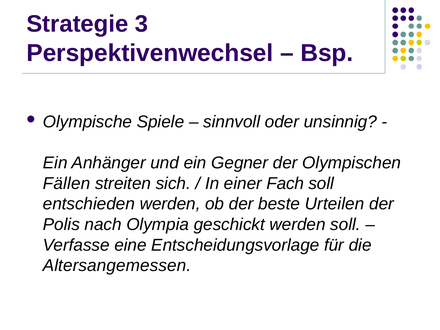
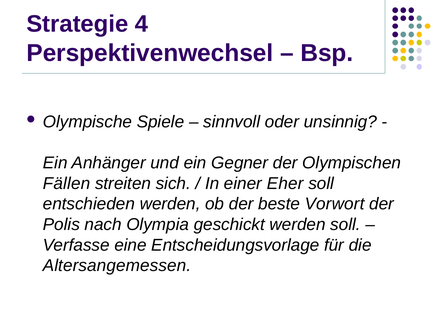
3: 3 -> 4
Fach: Fach -> Eher
Urteilen: Urteilen -> Vorwort
